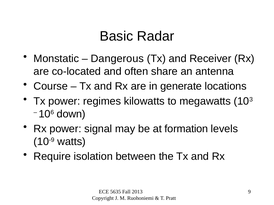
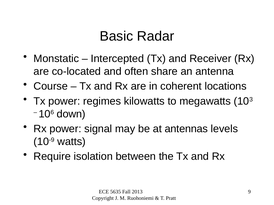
Dangerous: Dangerous -> Intercepted
generate: generate -> coherent
formation: formation -> antennas
